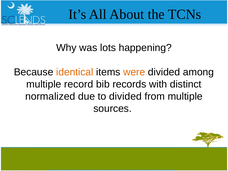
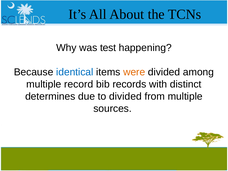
lots: lots -> test
identical colour: orange -> blue
normalized: normalized -> determines
